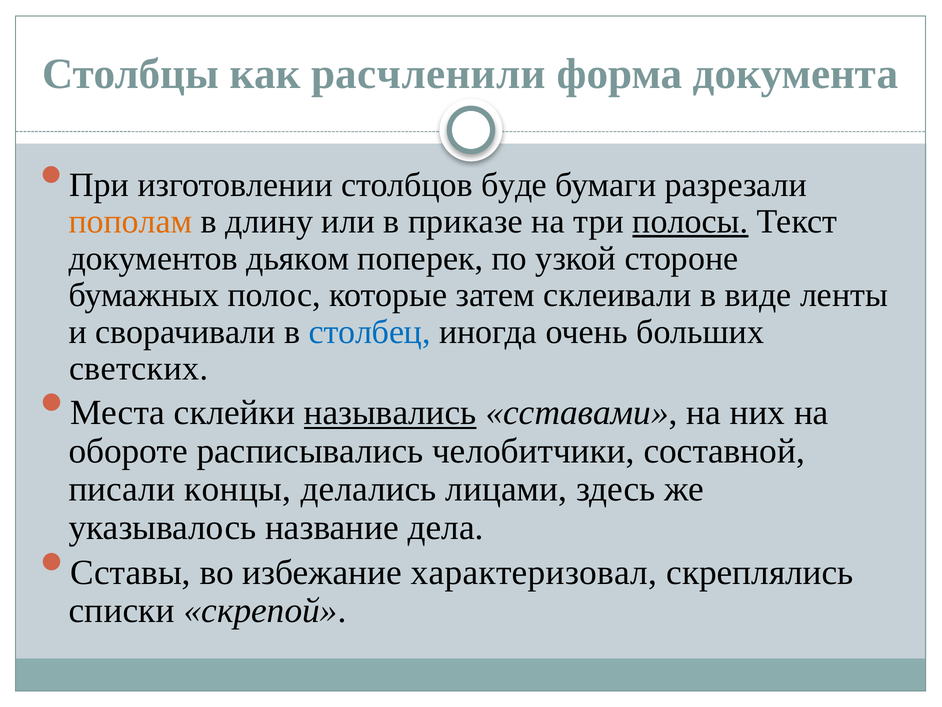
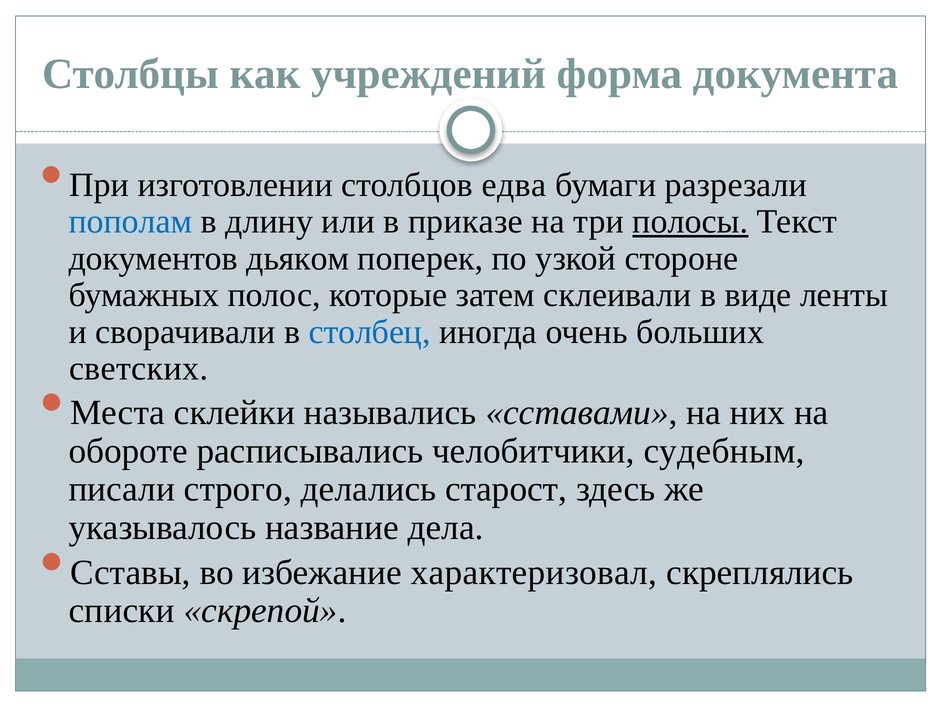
расчленили: расчленили -> учреждений
буде: буде -> едва
пополам colour: orange -> blue
назывались underline: present -> none
составной: составной -> судебным
концы: концы -> строго
лицами: лицами -> старост
